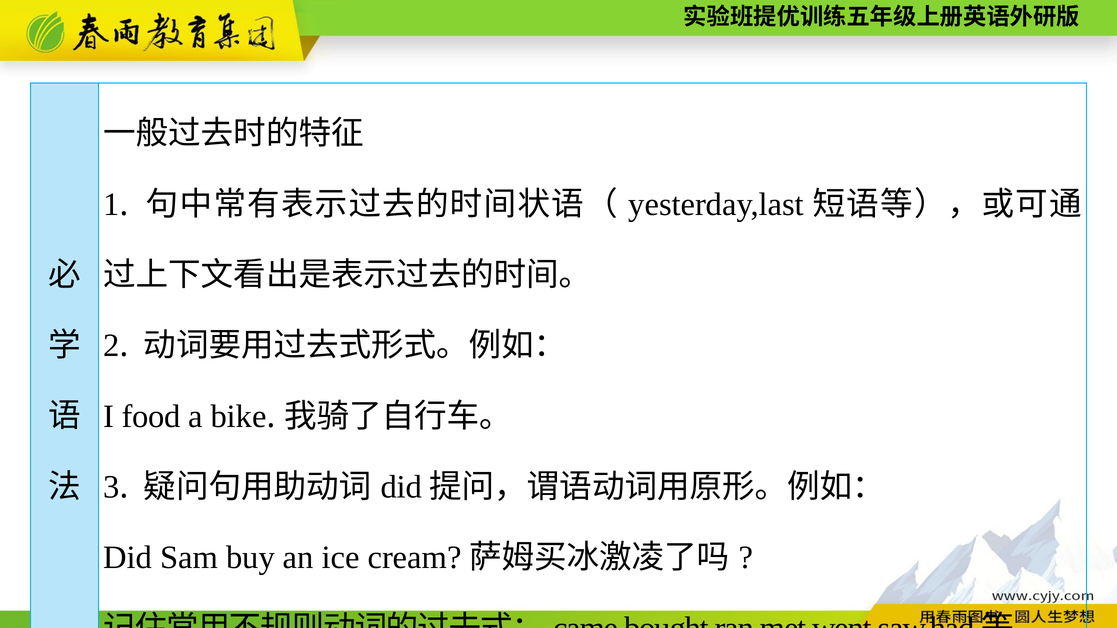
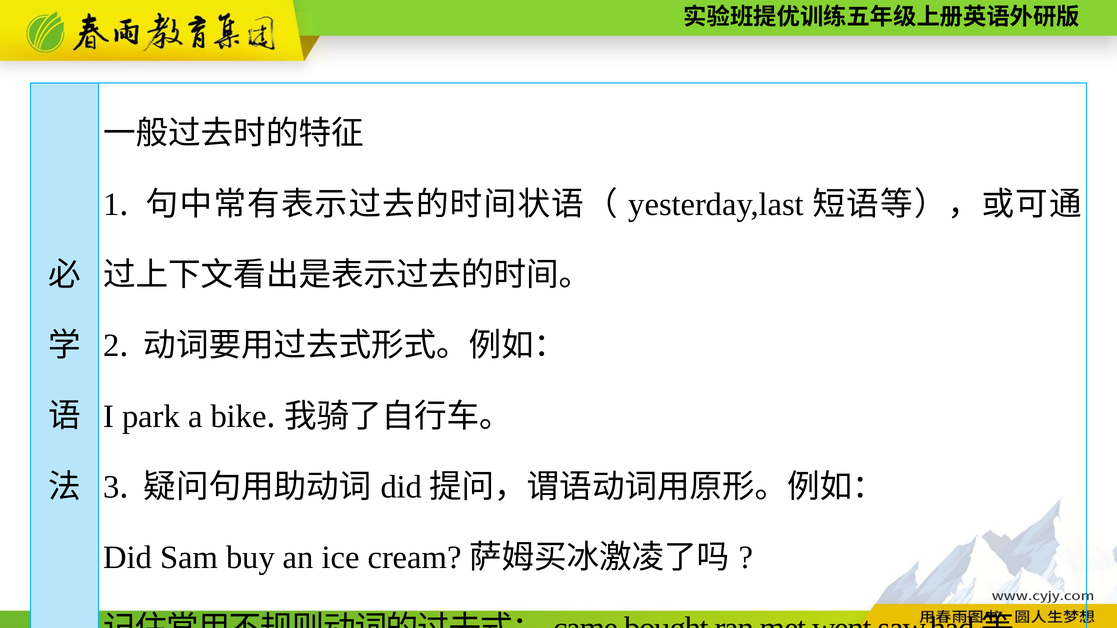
food: food -> park
